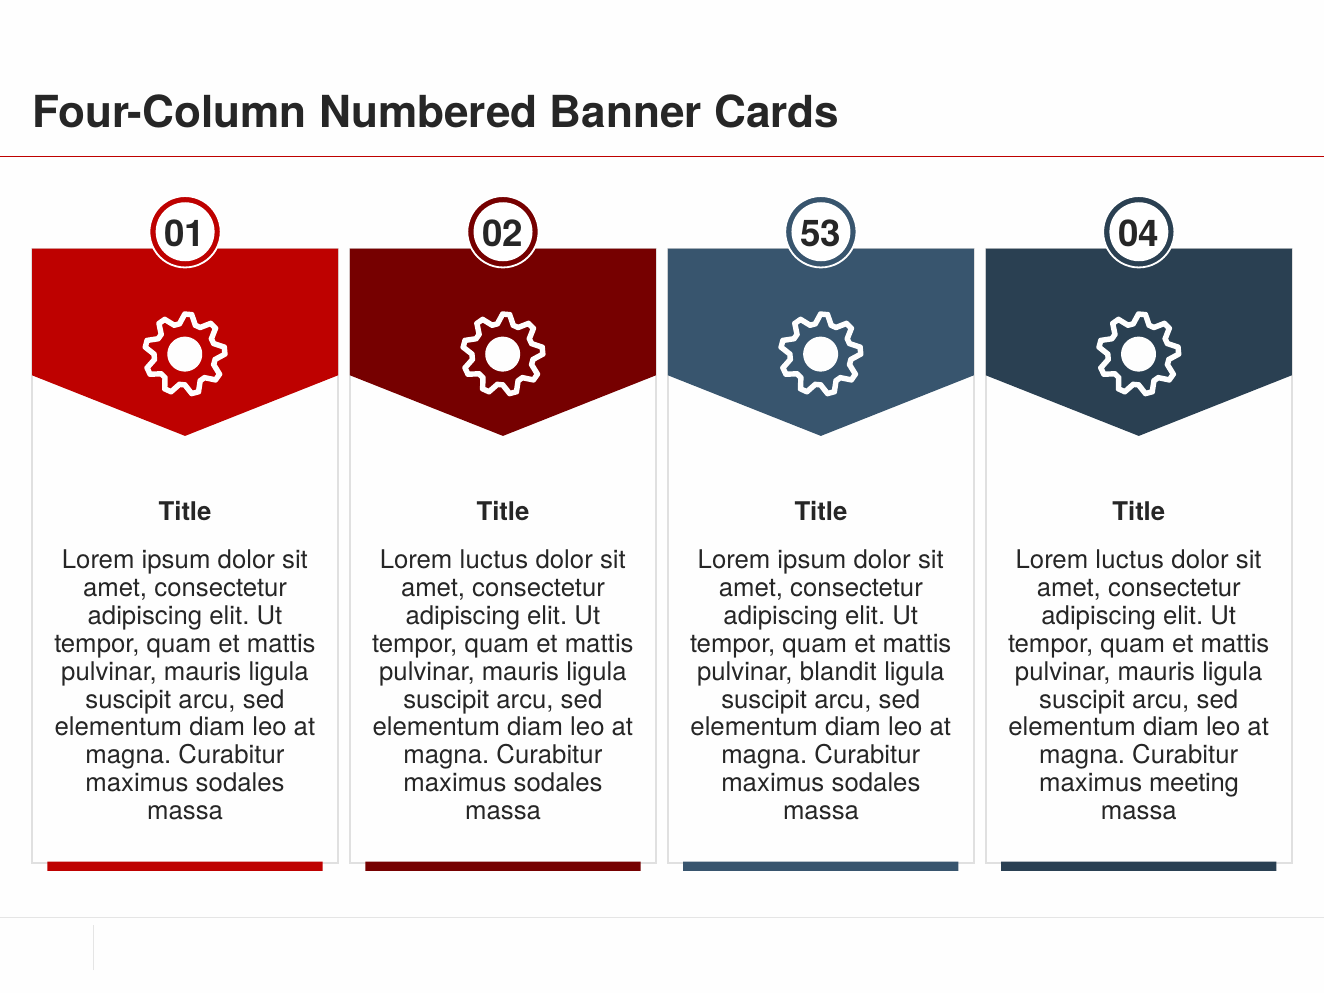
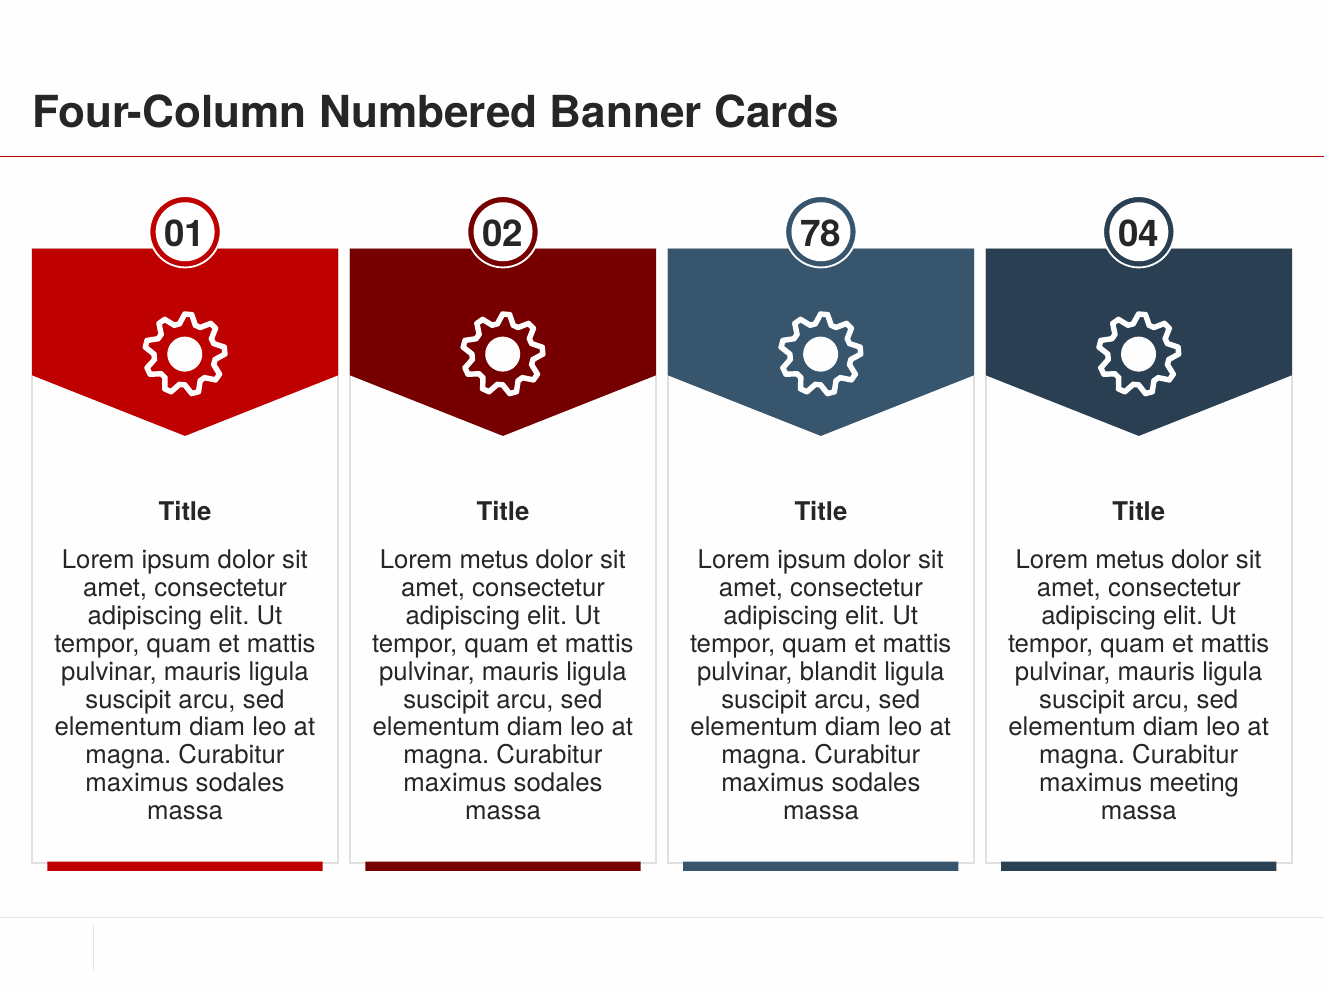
53: 53 -> 78
luctus at (494, 560): luctus -> metus
luctus at (1130, 560): luctus -> metus
